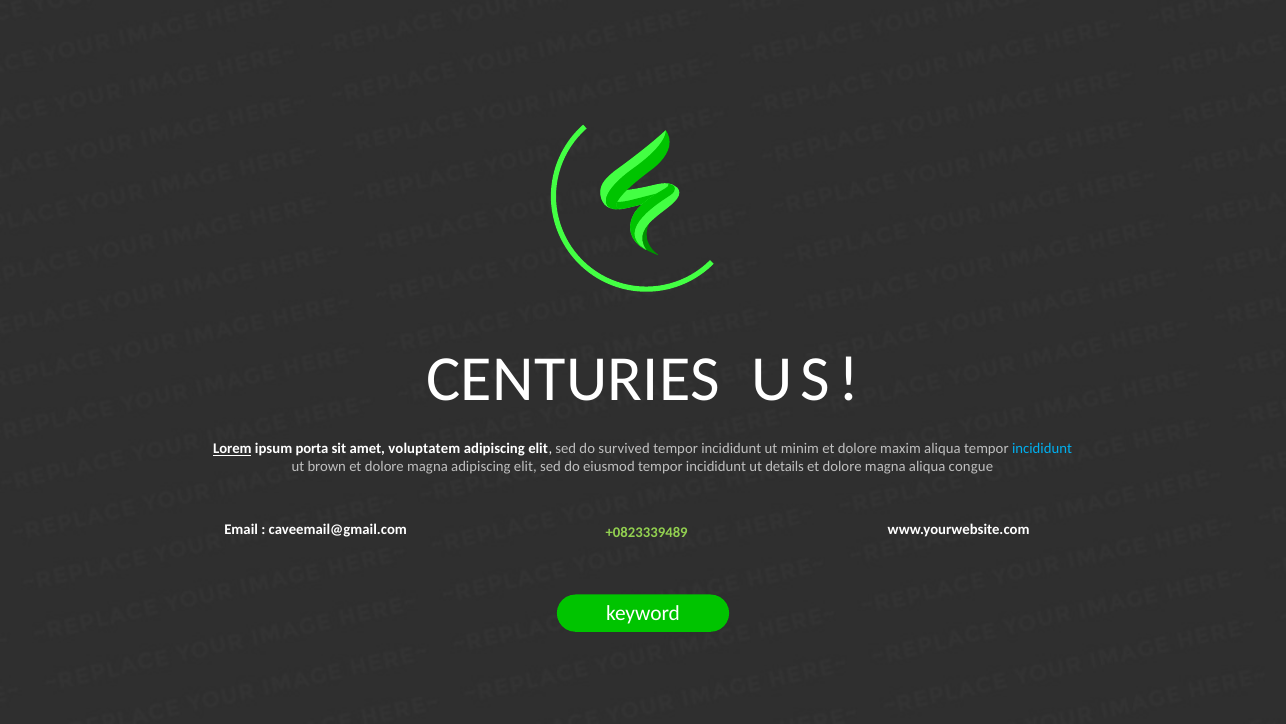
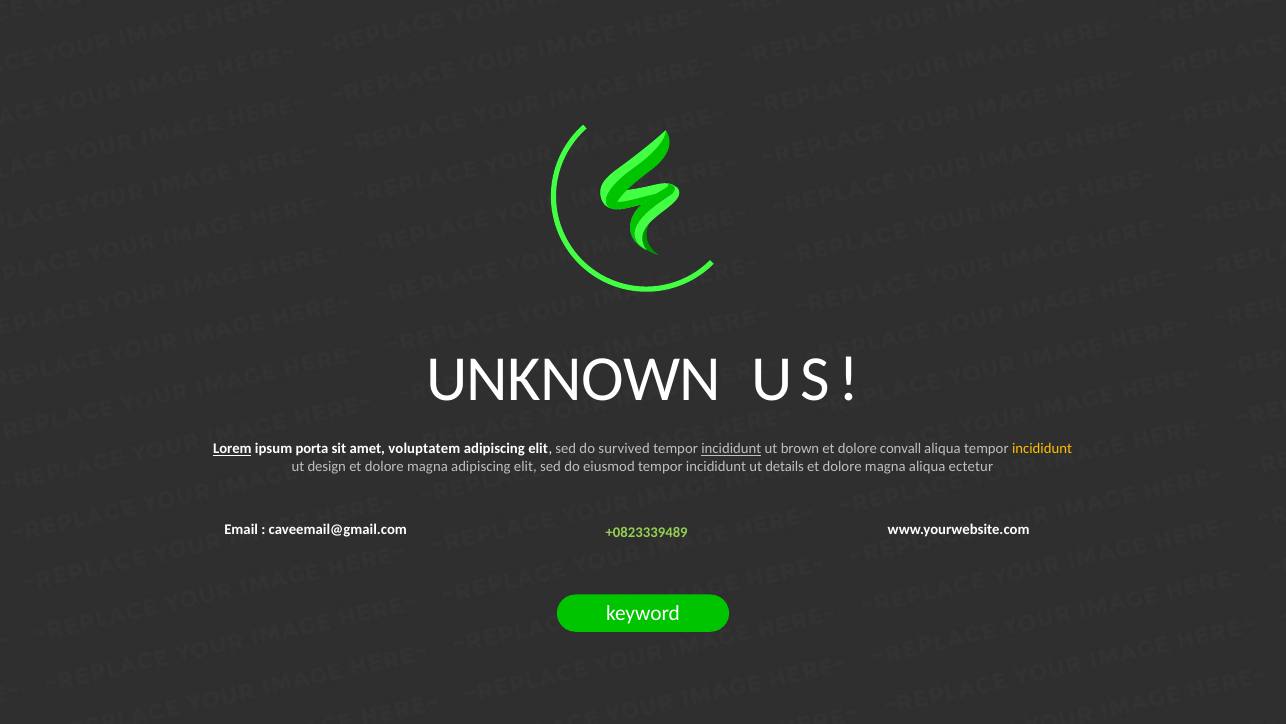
CENTURIES: CENTURIES -> UNKNOWN
incididunt at (731, 448) underline: none -> present
minim: minim -> brown
maxim: maxim -> convall
incididunt at (1042, 448) colour: light blue -> yellow
brown: brown -> design
congue: congue -> ectetur
